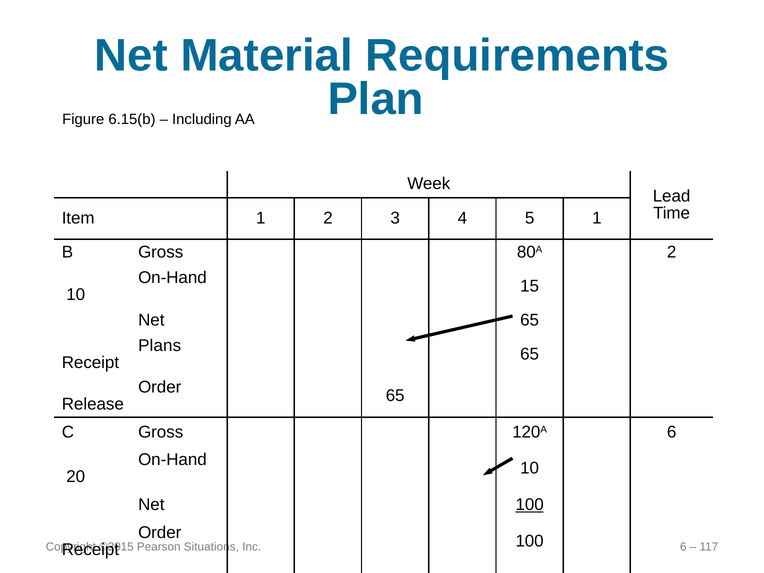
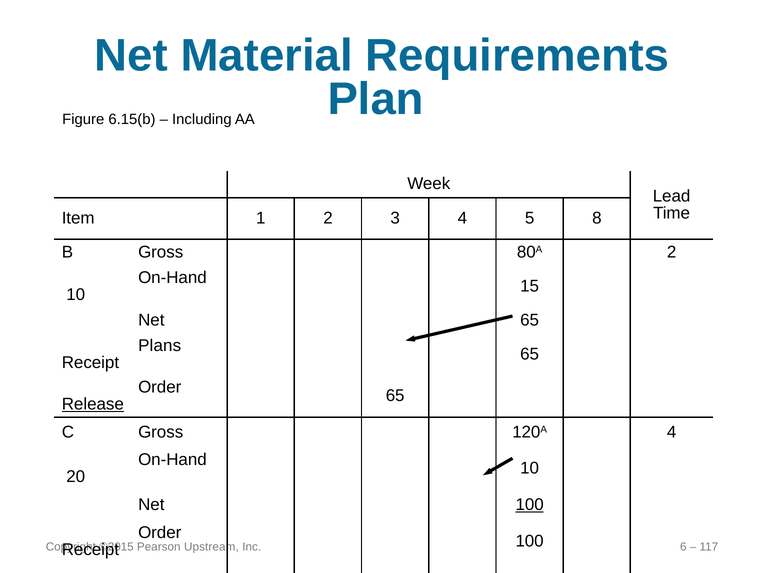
5 1: 1 -> 8
Release at (93, 404) underline: none -> present
120A 6: 6 -> 4
Situations: Situations -> Upstream
